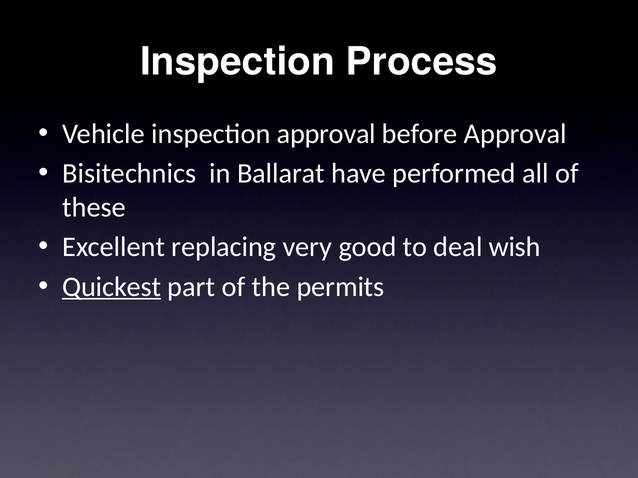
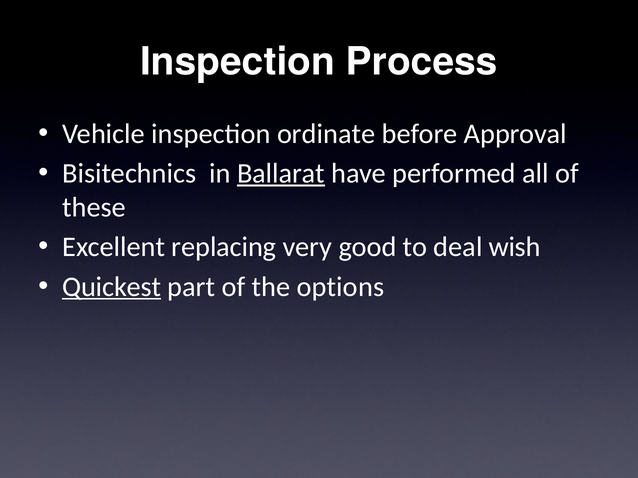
inspection approval: approval -> ordinate
Ballarat underline: none -> present
permits: permits -> options
